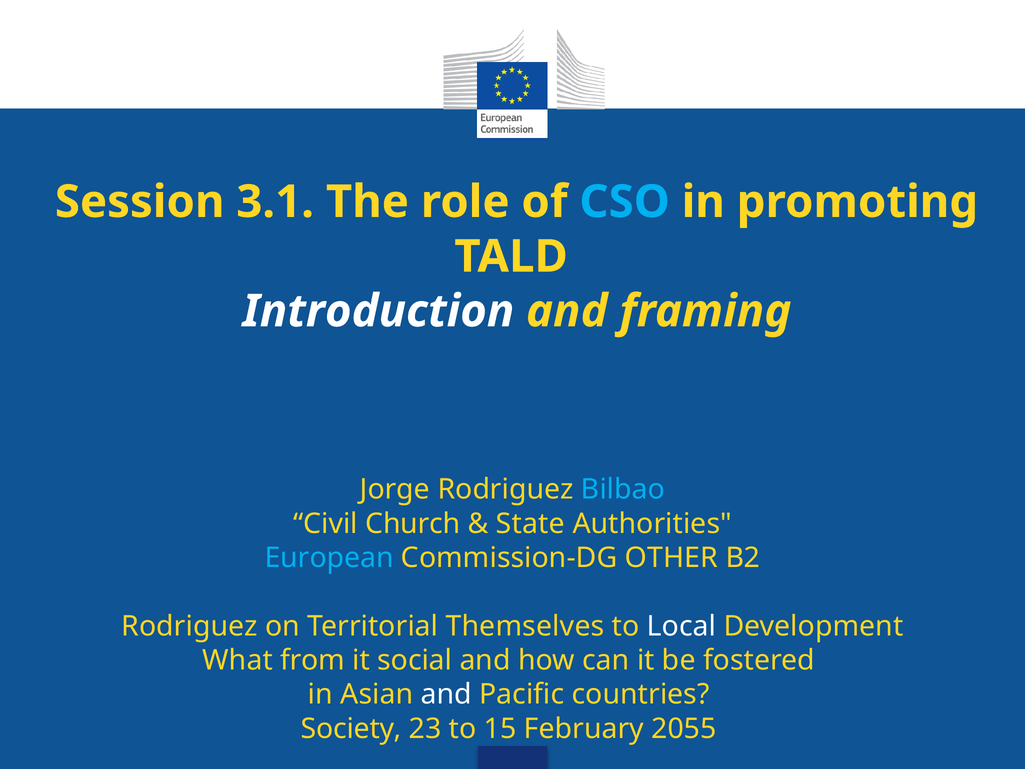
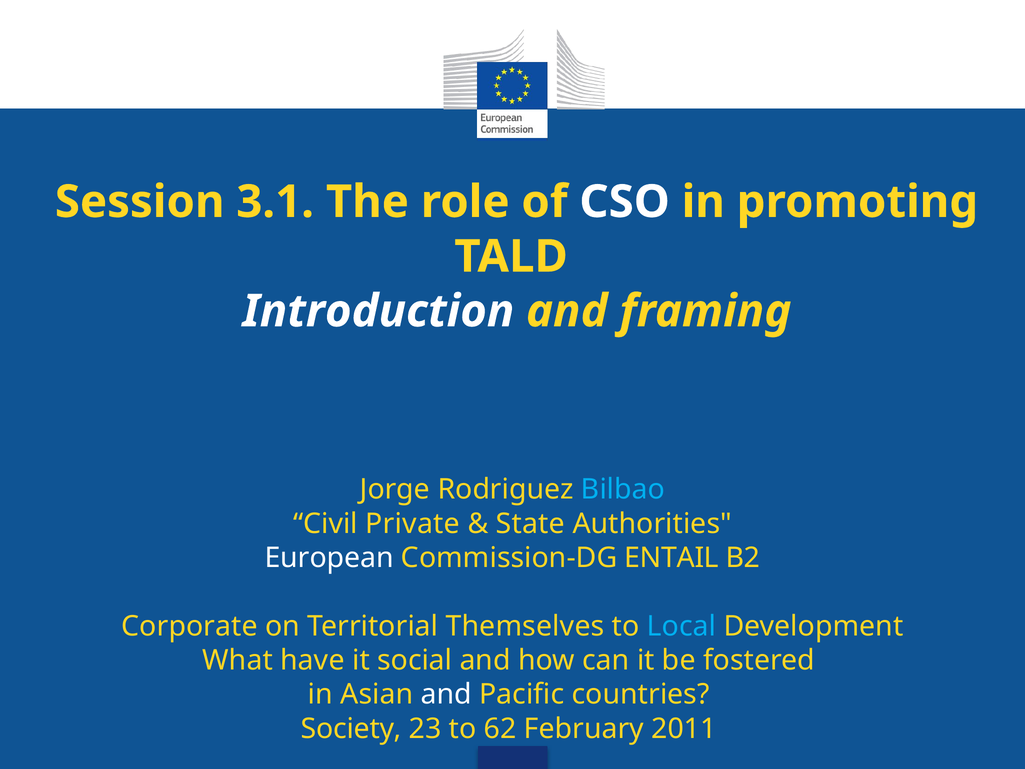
CSO colour: light blue -> white
Church: Church -> Private
European colour: light blue -> white
OTHER: OTHER -> ENTAIL
Rodriguez at (190, 626): Rodriguez -> Corporate
Local colour: white -> light blue
from: from -> have
15: 15 -> 62
2055: 2055 -> 2011
